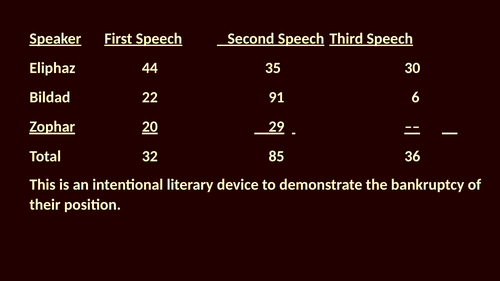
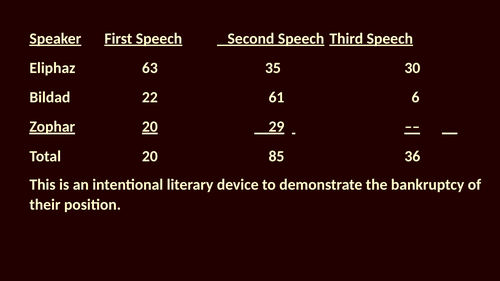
44: 44 -> 63
91: 91 -> 61
Total 32: 32 -> 20
